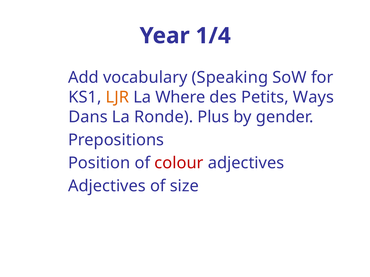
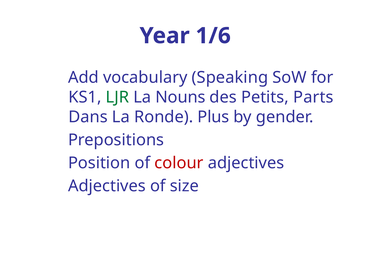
1/4: 1/4 -> 1/6
LJR colour: orange -> green
Where: Where -> Nouns
Ways: Ways -> Parts
